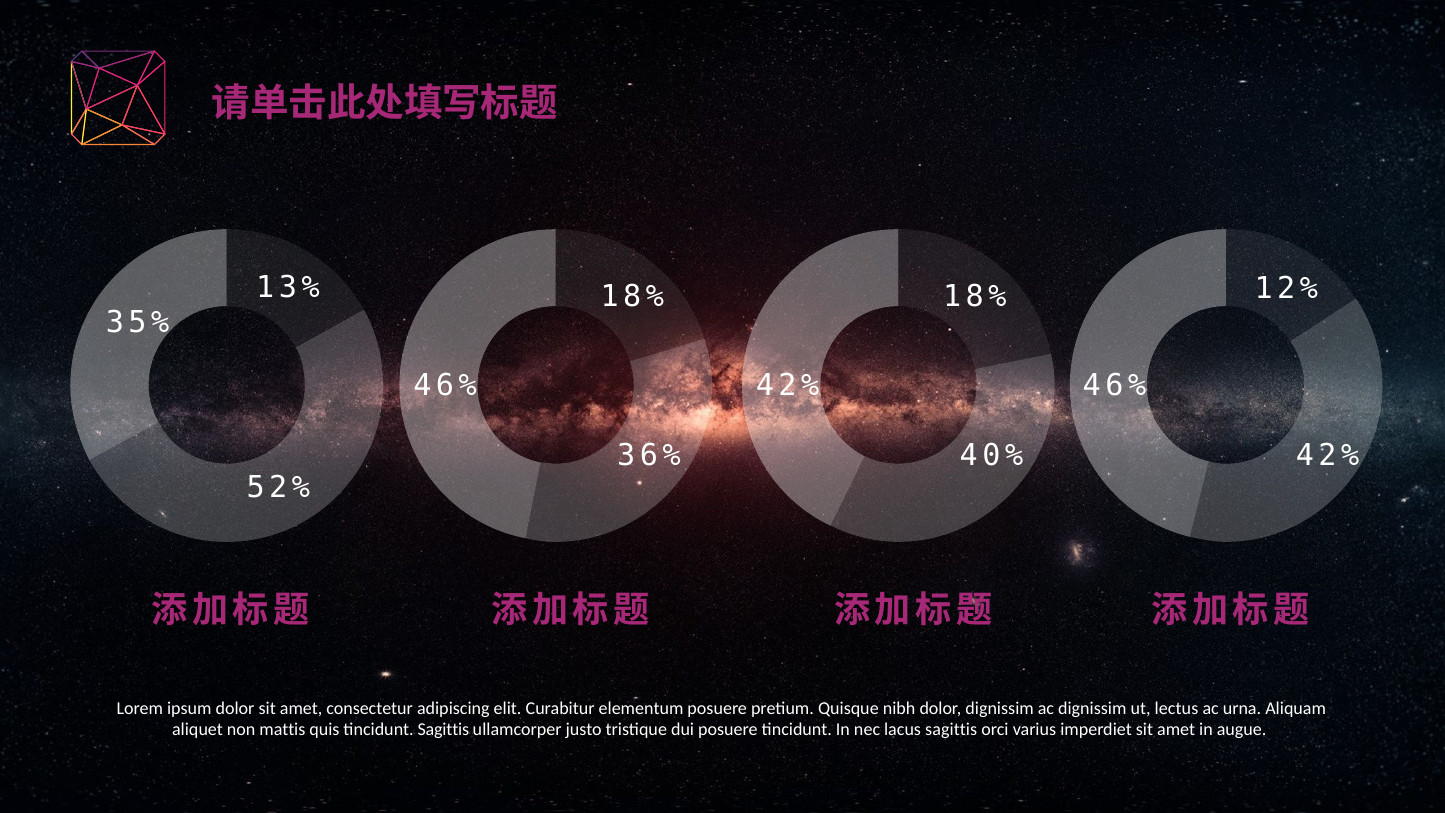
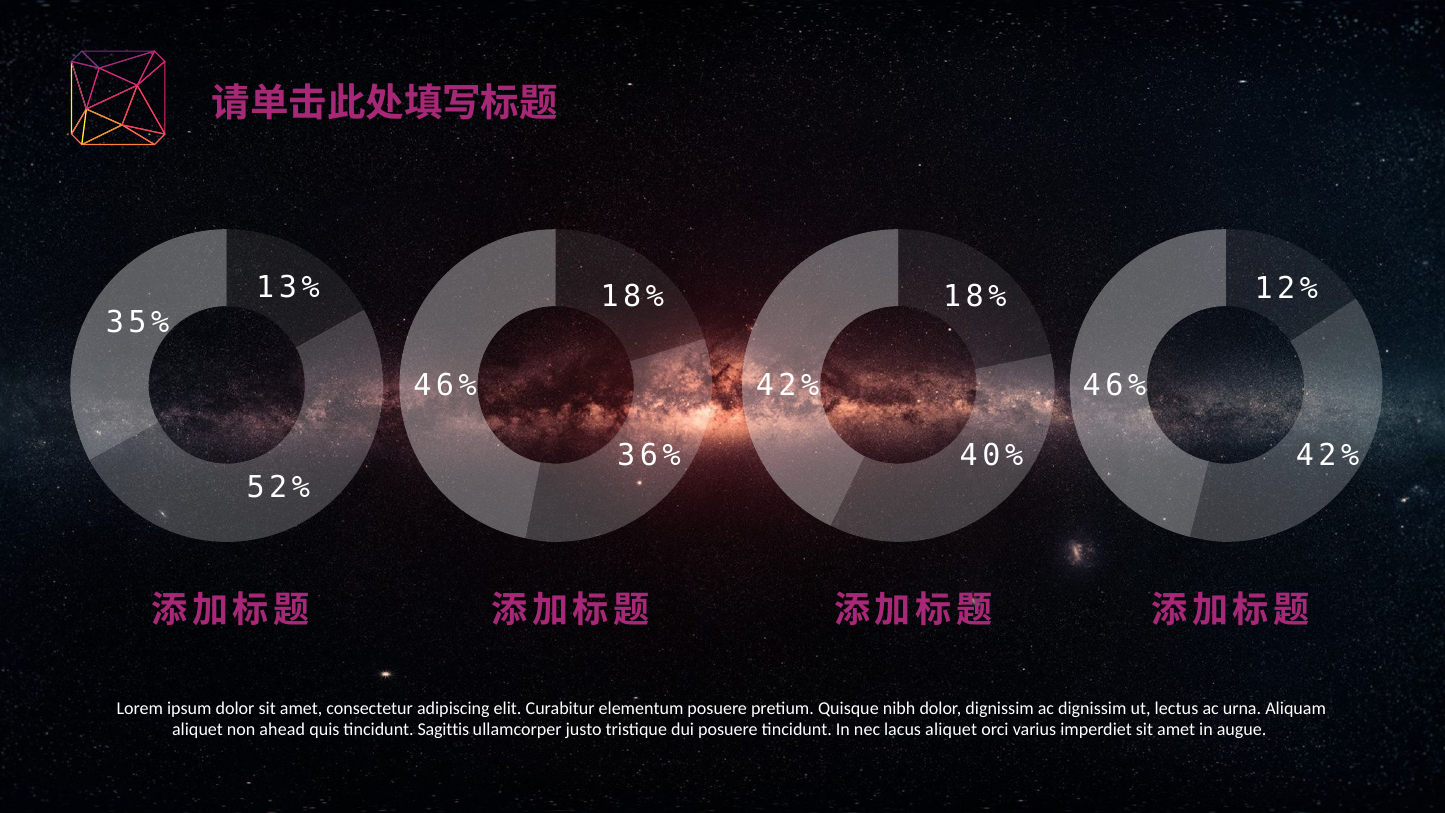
mattis: mattis -> ahead
lacus sagittis: sagittis -> aliquet
